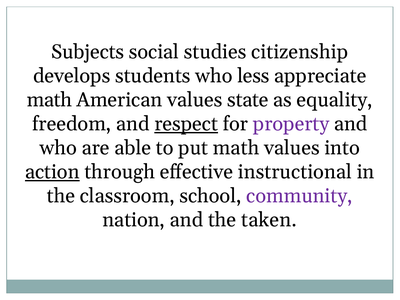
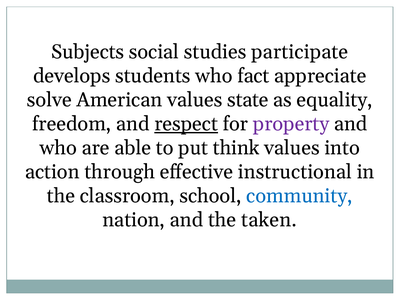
citizenship: citizenship -> participate
less: less -> fact
math at (49, 100): math -> solve
put math: math -> think
action underline: present -> none
community colour: purple -> blue
